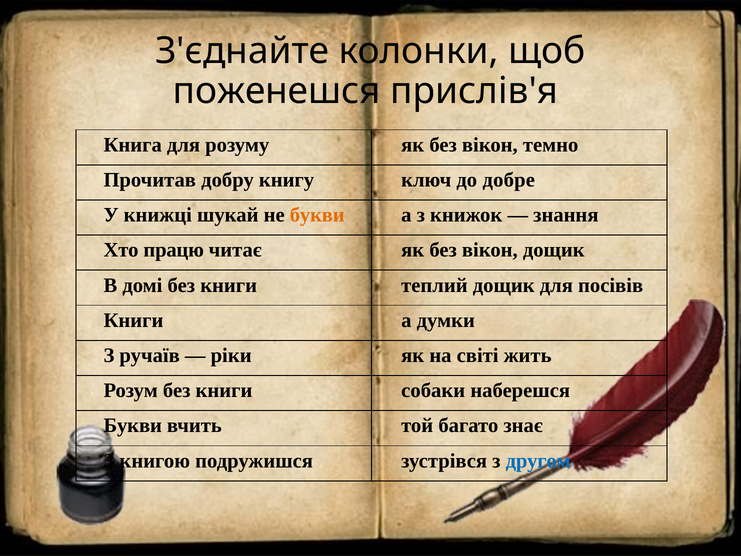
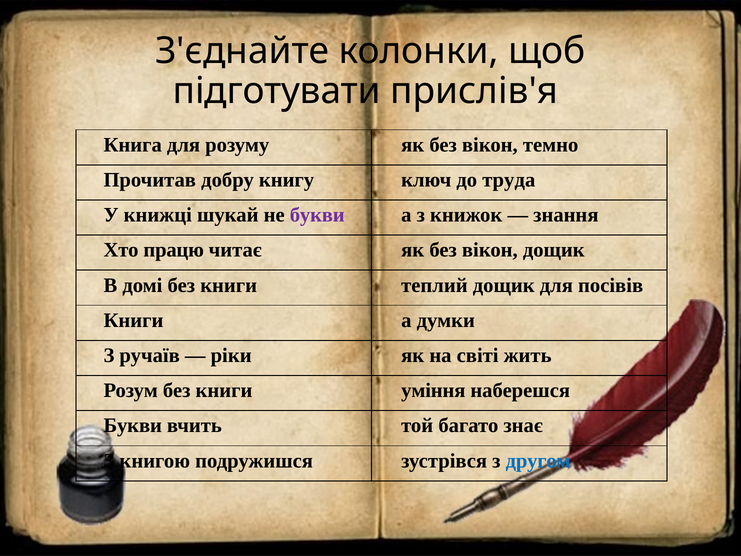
поженешся: поженешся -> підготувати
добре: добре -> труда
букви at (317, 215) colour: orange -> purple
собаки: собаки -> уміння
